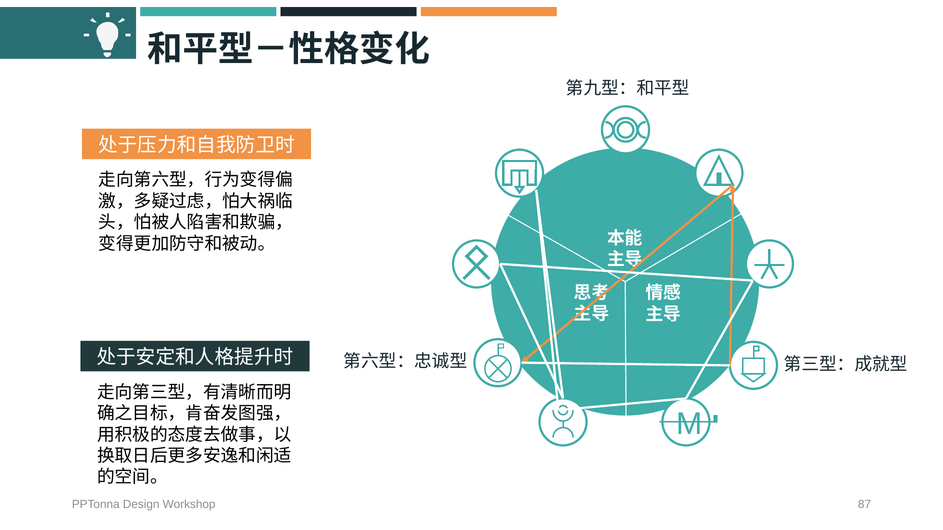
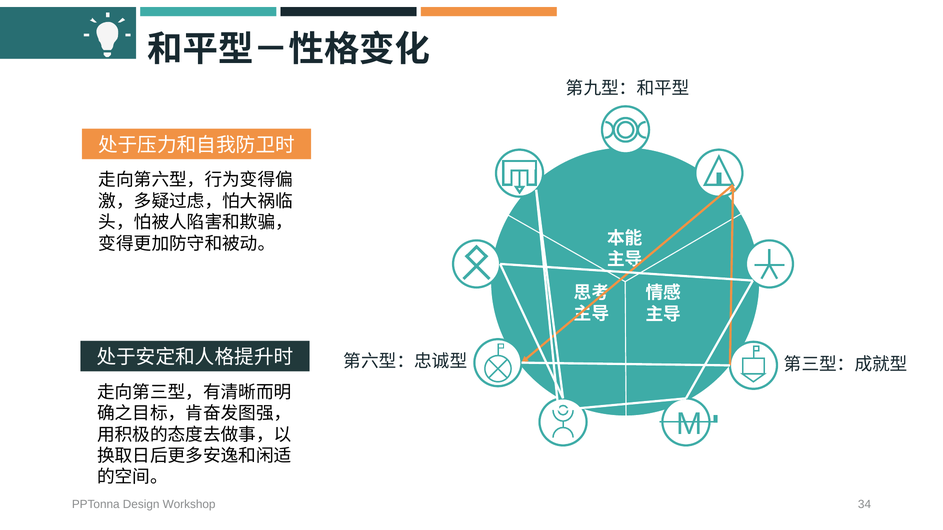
87: 87 -> 34
